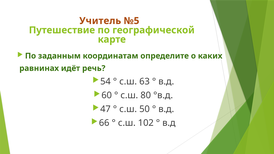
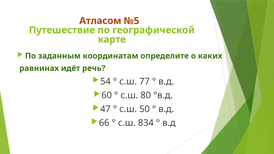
Учитель: Учитель -> Атласом
63: 63 -> 77
102: 102 -> 834
